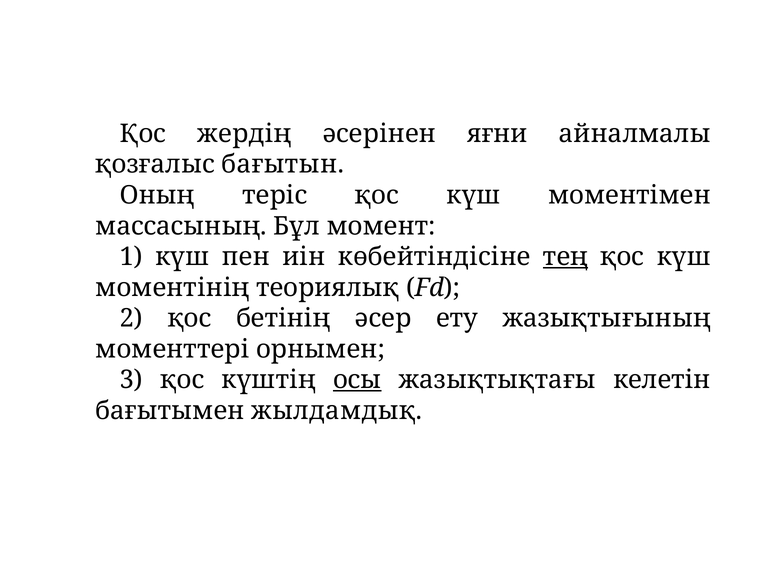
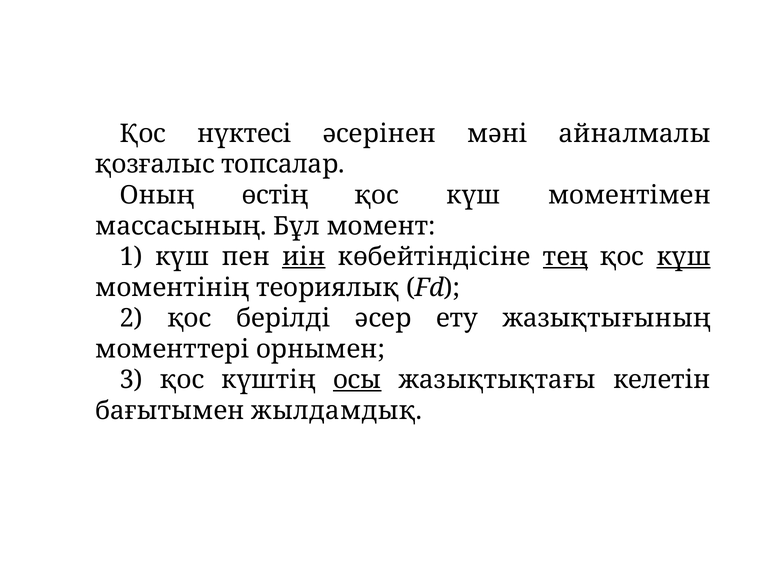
жердің: жердің -> нүктесі
яғни: яғни -> мәні
бағытын: бағытын -> топсалар
теріс: теріс -> өстің
иін underline: none -> present
күш at (684, 257) underline: none -> present
бетінің: бетінің -> берілді
